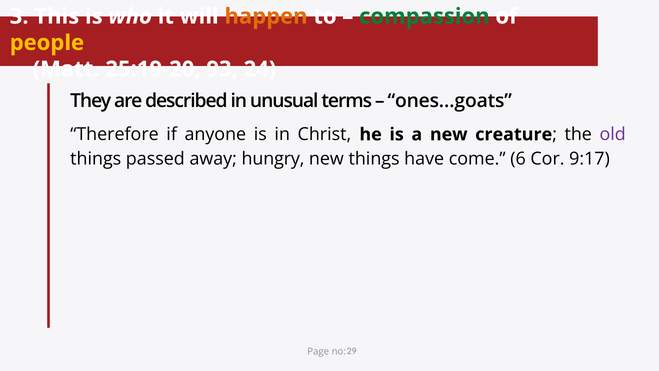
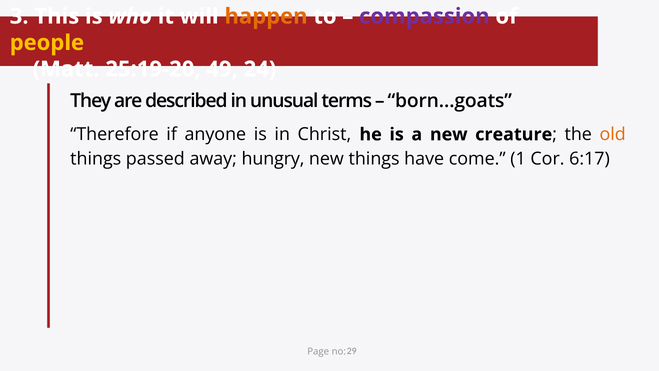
compassion colour: green -> purple
93: 93 -> 49
ones…goats: ones…goats -> born…goats
old colour: purple -> orange
6: 6 -> 1
9:17: 9:17 -> 6:17
